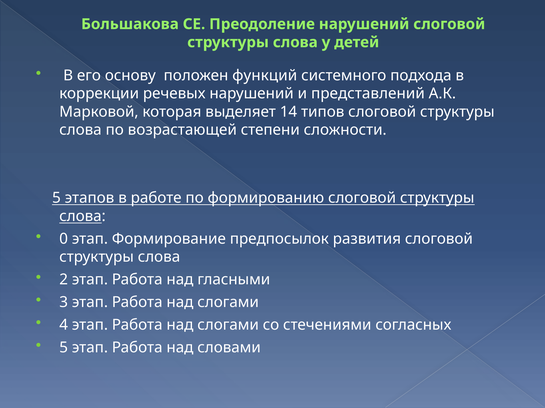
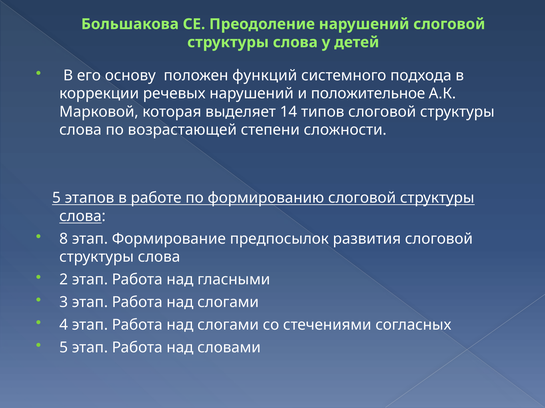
представлений: представлений -> положительное
0: 0 -> 8
